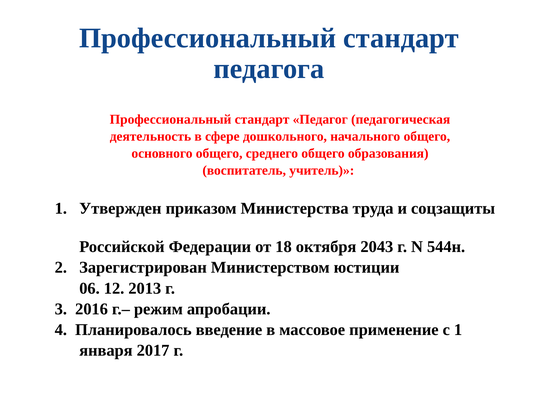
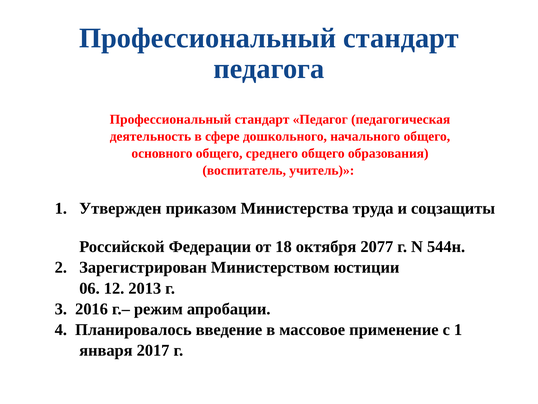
2043: 2043 -> 2077
